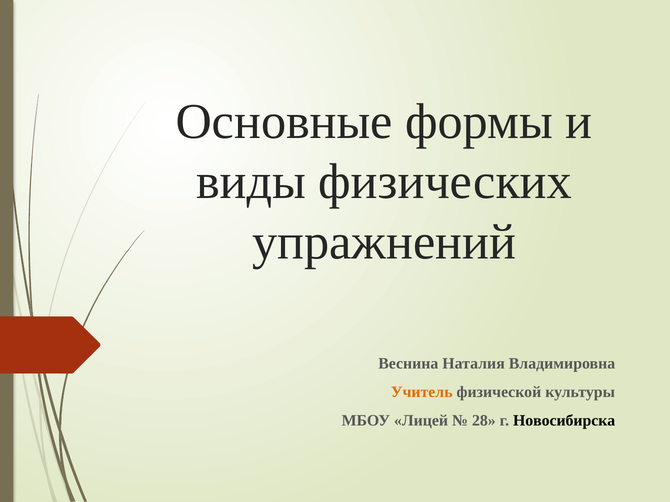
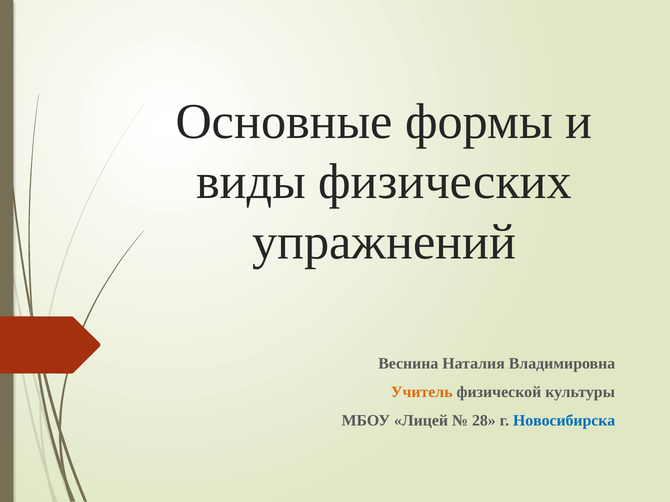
Новосибирска colour: black -> blue
